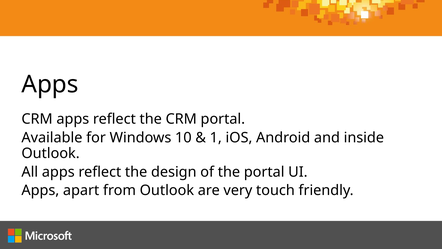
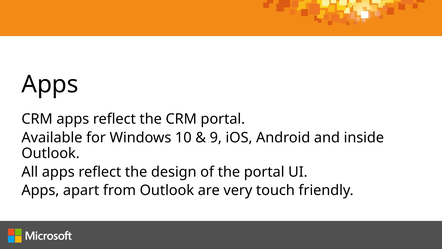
1: 1 -> 9
